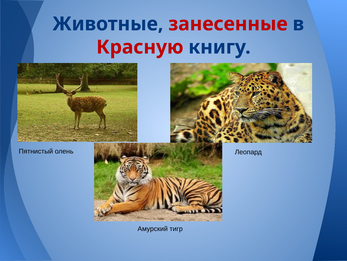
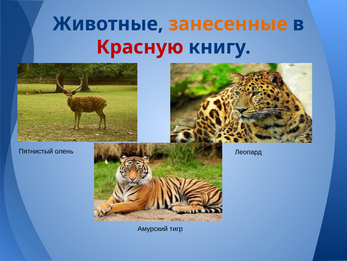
занесенные colour: red -> orange
